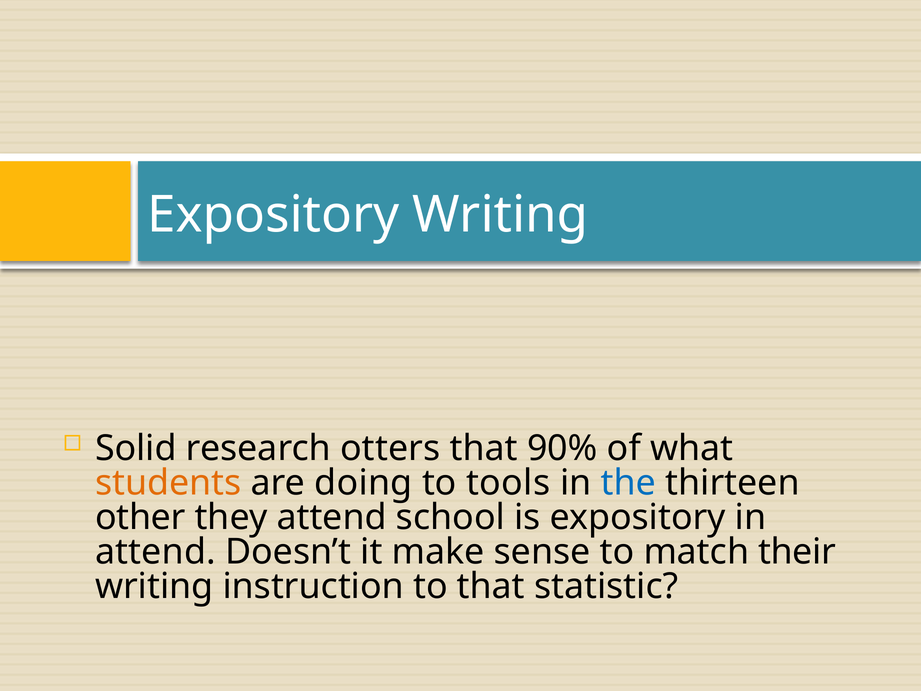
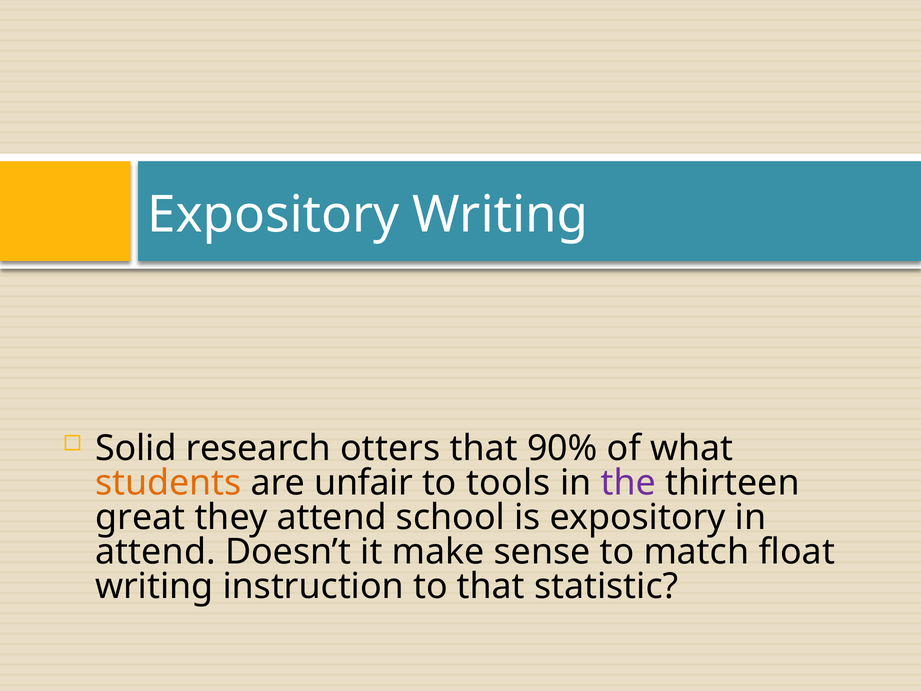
doing: doing -> unfair
the colour: blue -> purple
other: other -> great
their: their -> float
